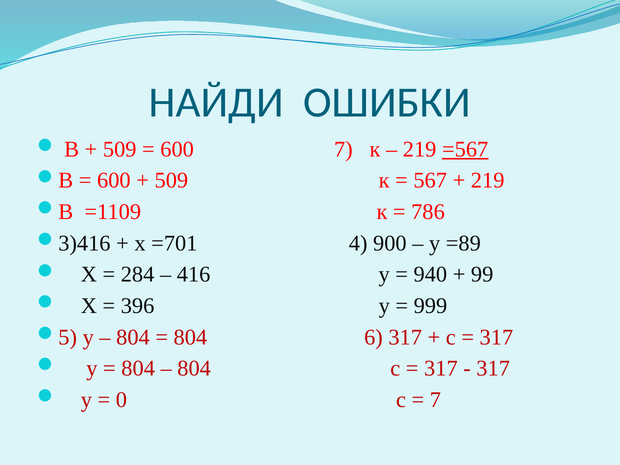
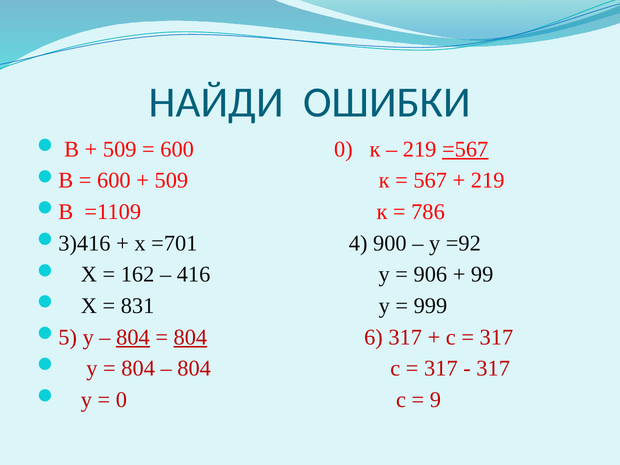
600 7: 7 -> 0
=89: =89 -> =92
284: 284 -> 162
940: 940 -> 906
396: 396 -> 831
804 at (133, 337) underline: none -> present
804 at (190, 337) underline: none -> present
7 at (435, 400): 7 -> 9
